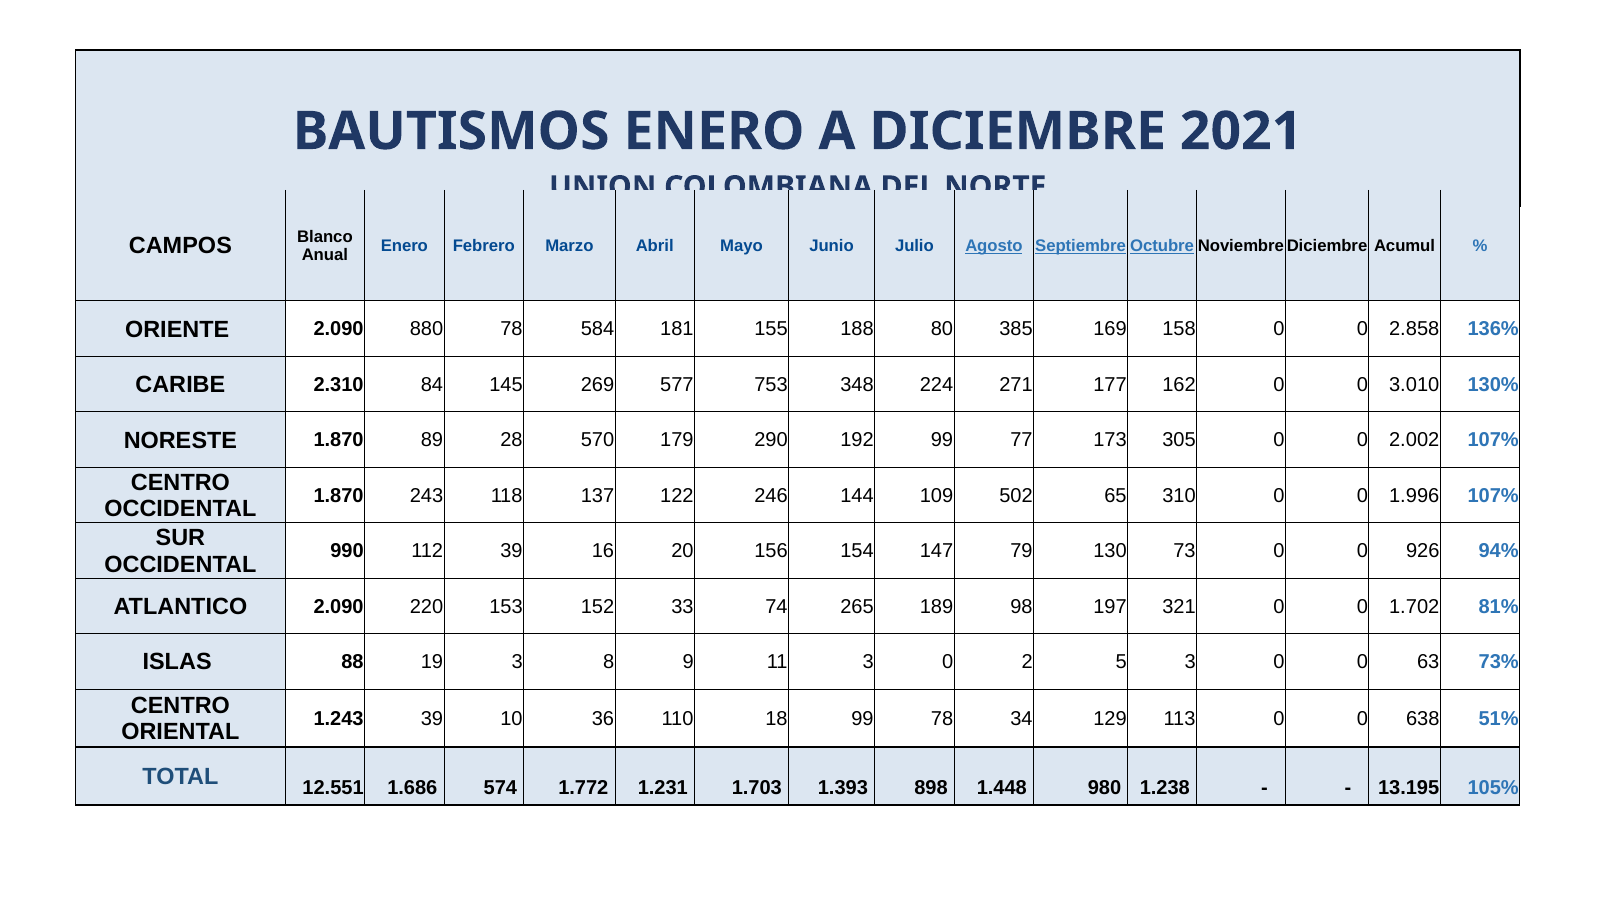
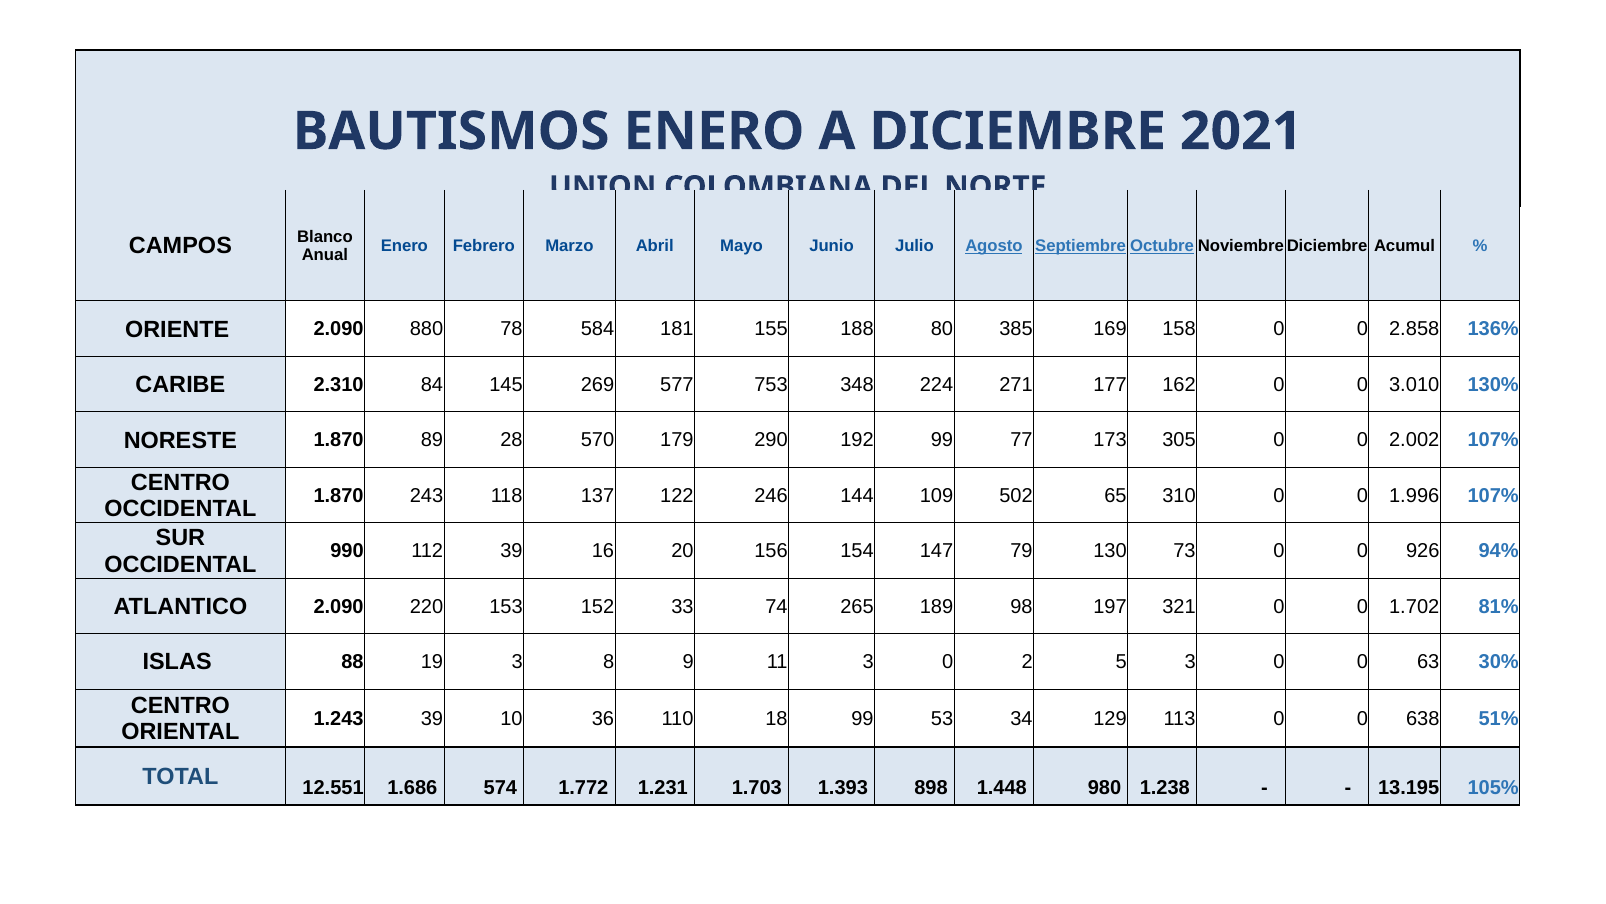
73%: 73% -> 30%
99 78: 78 -> 53
